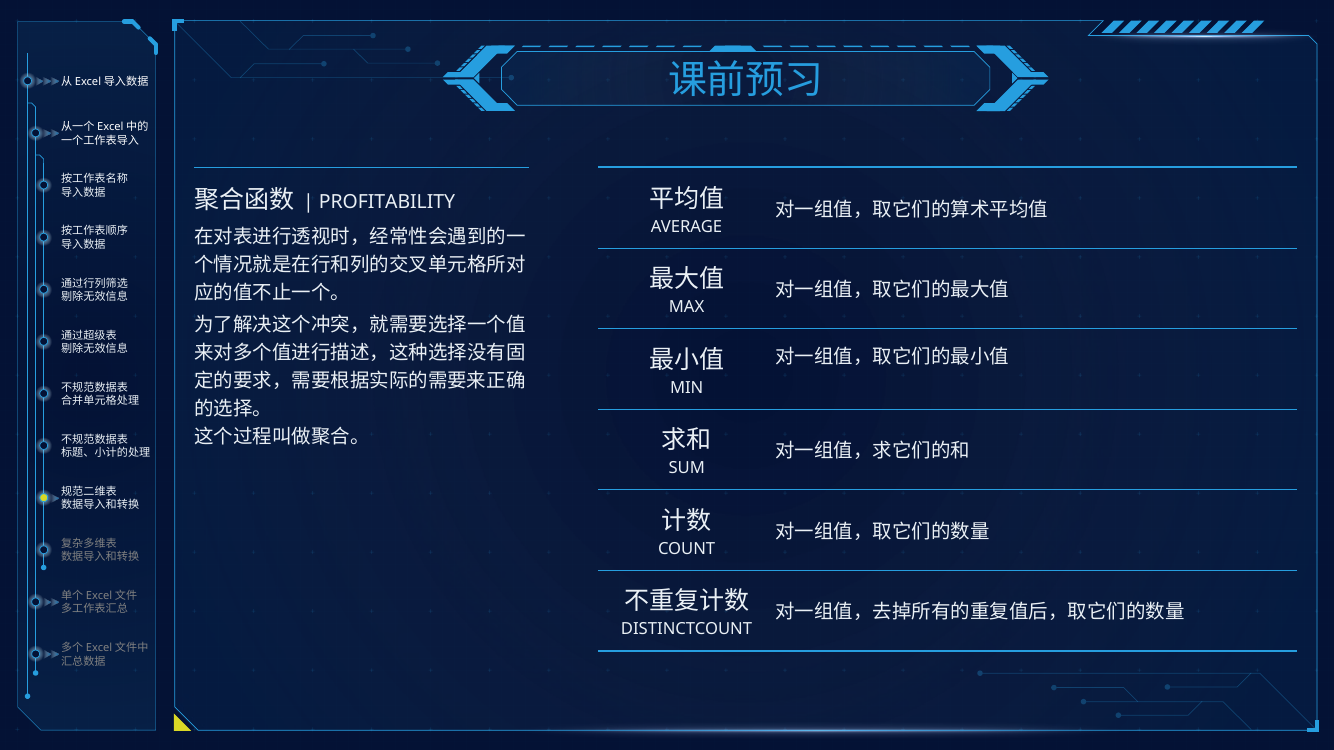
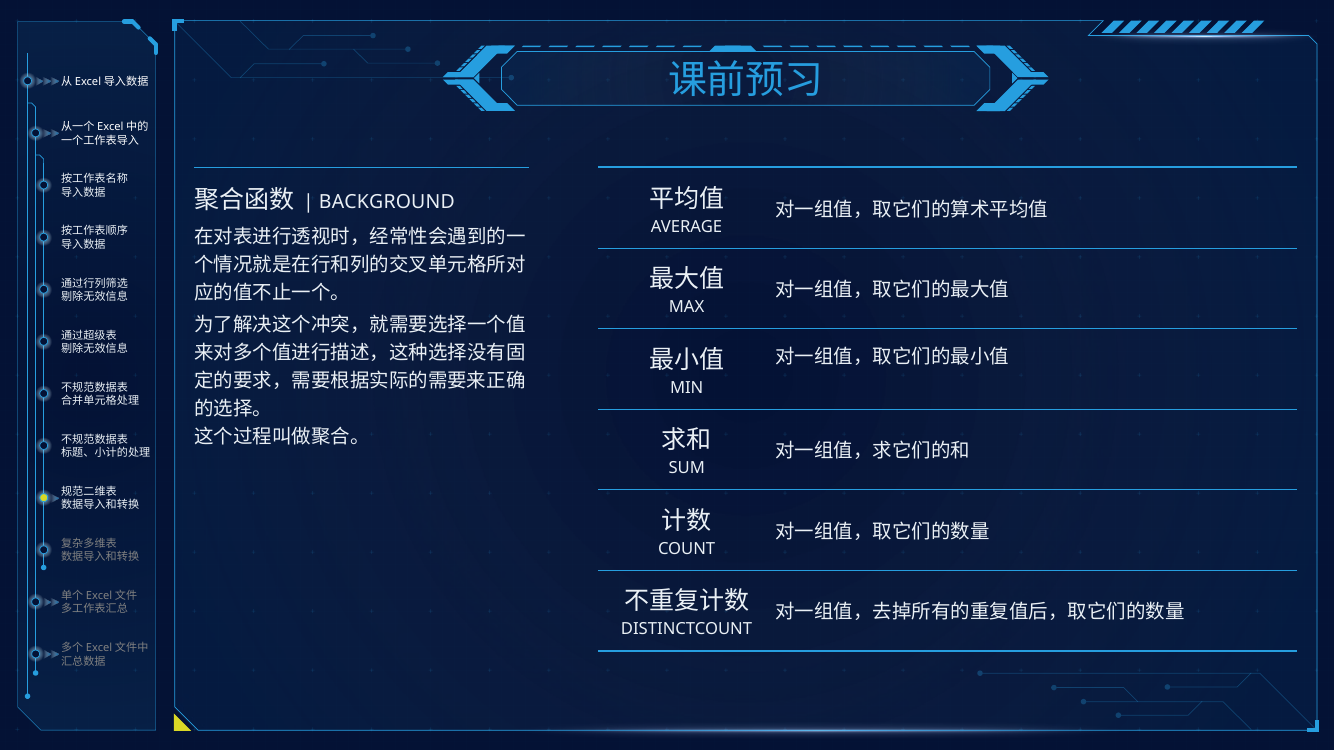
PROFITABILITY: PROFITABILITY -> BACKGROUND
